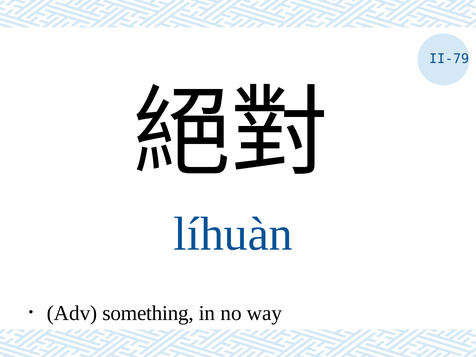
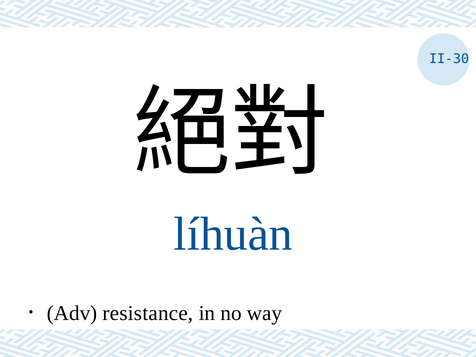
II-79: II-79 -> II-30
something: something -> resistance
